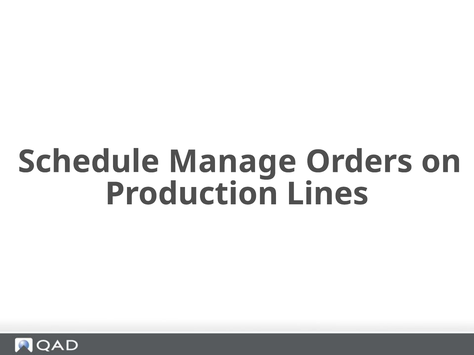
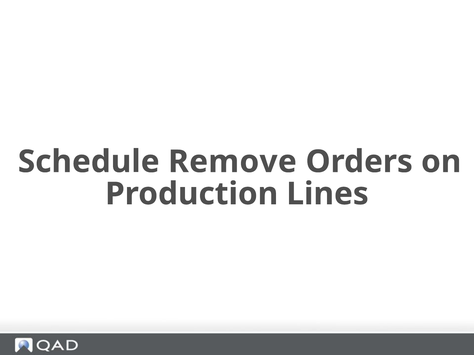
Manage: Manage -> Remove
